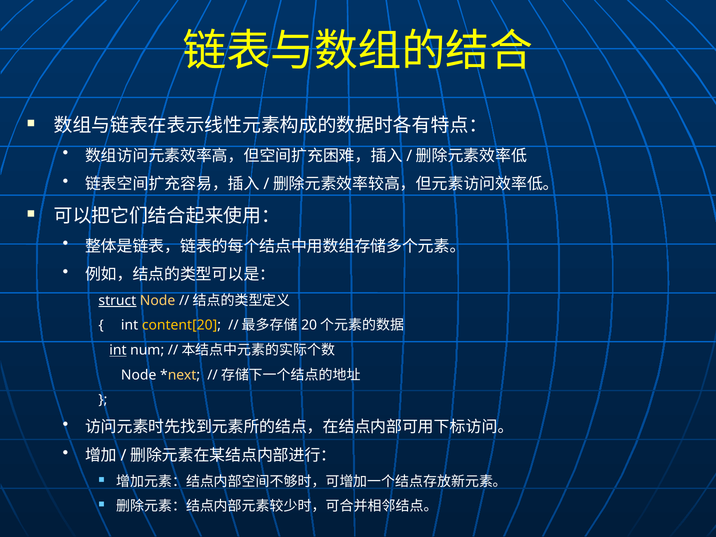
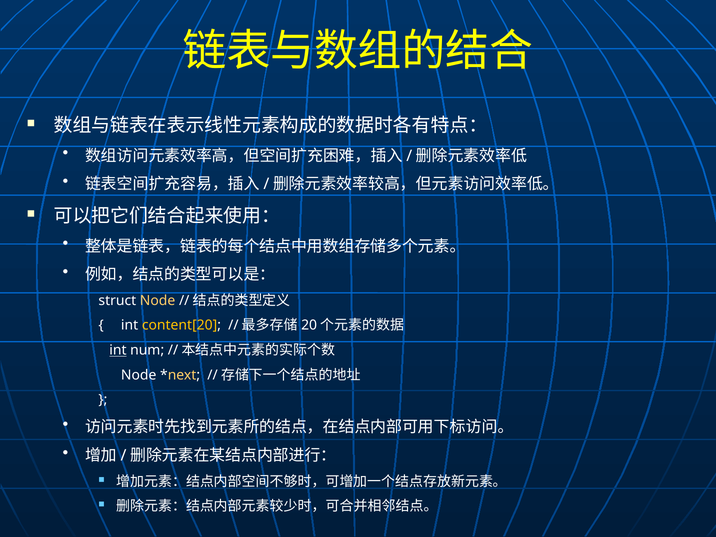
struct underline: present -> none
